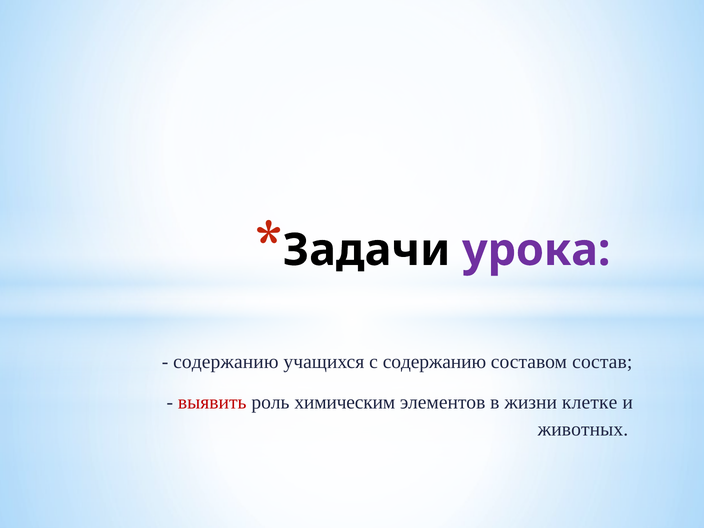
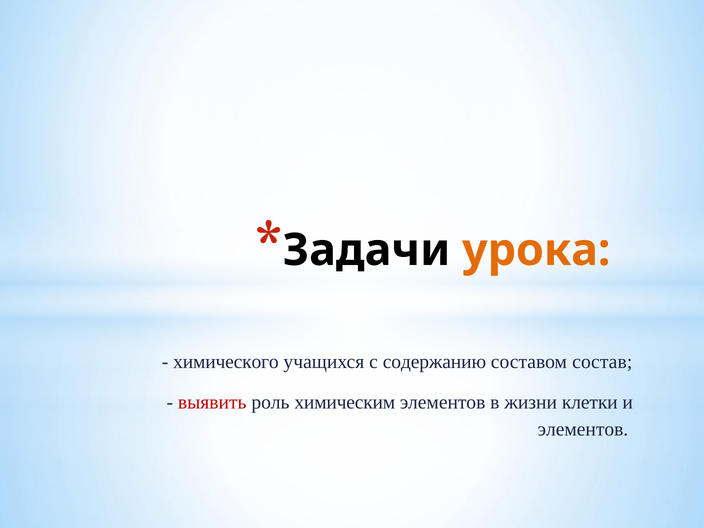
урока colour: purple -> orange
содержанию at (226, 362): содержанию -> химического
клетке: клетке -> клетки
животных at (583, 429): животных -> элементов
